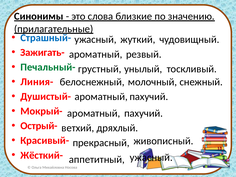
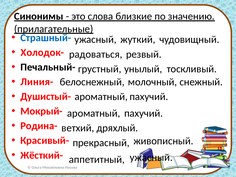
Зажигать-: Зажигать- -> Холодок-
ароматный at (96, 54): ароматный -> радоваться
Печальный- colour: green -> black
Острый-: Острый- -> Родина-
